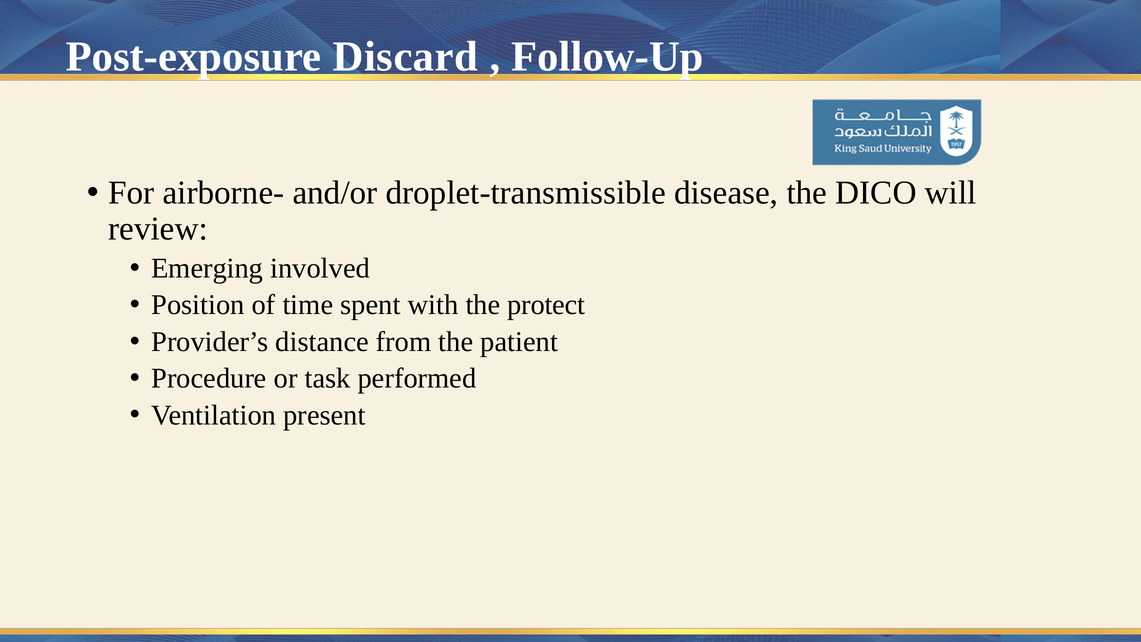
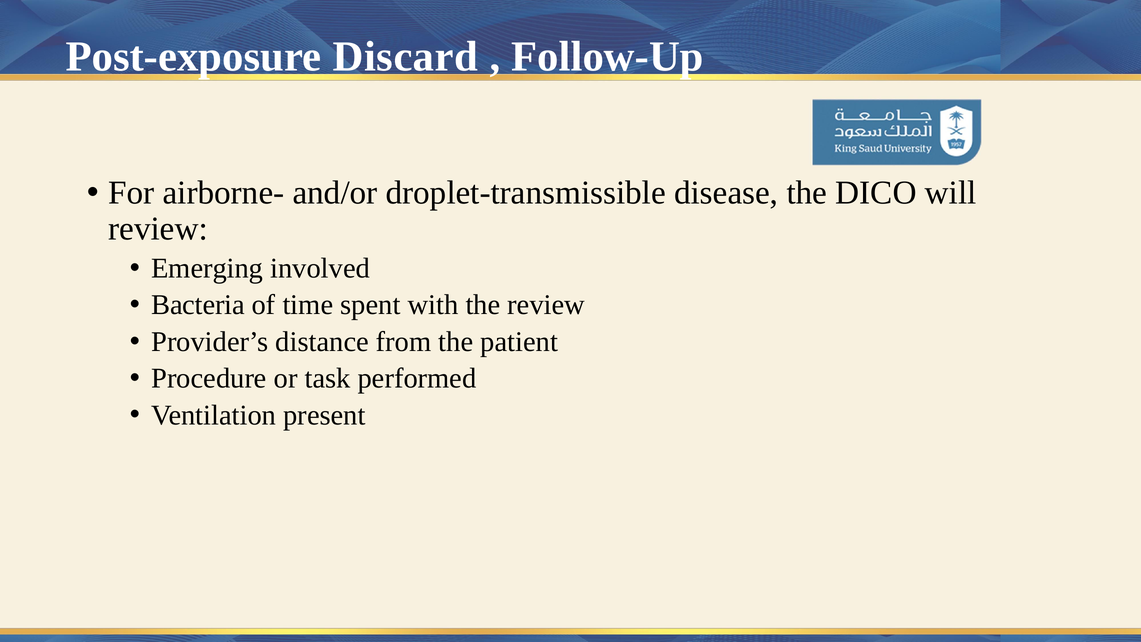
Position: Position -> Bacteria
the protect: protect -> review
